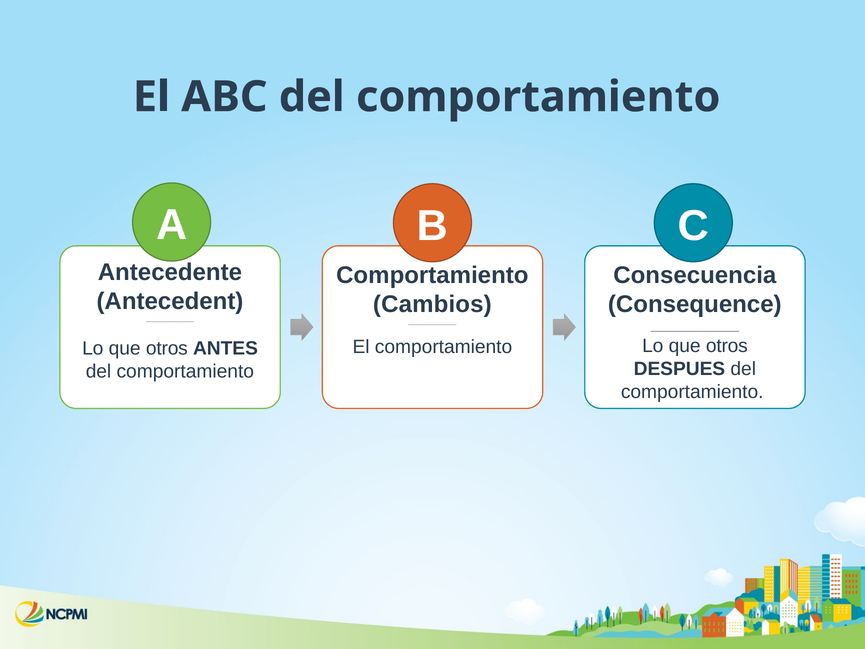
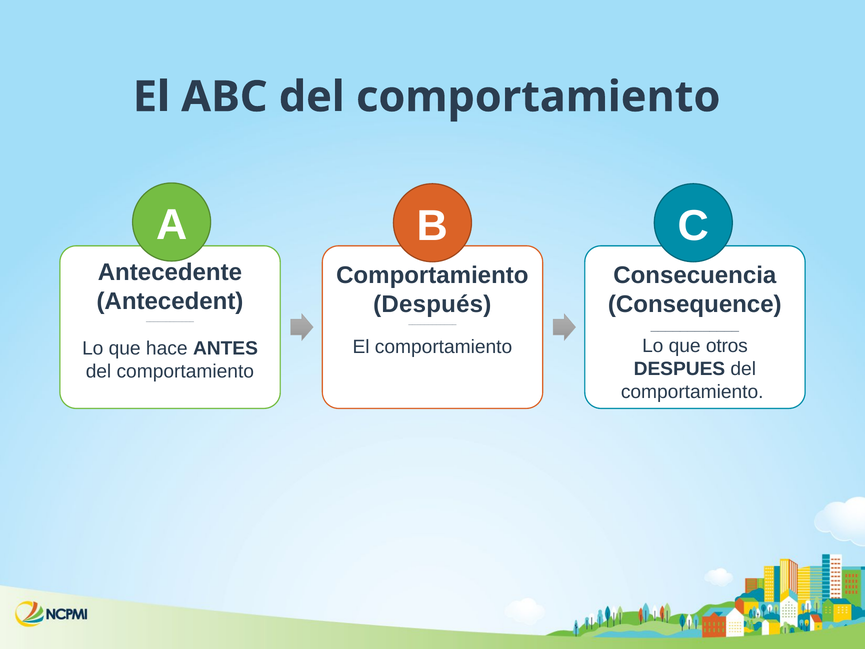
Cambios: Cambios -> Después
otros at (167, 348): otros -> hace
